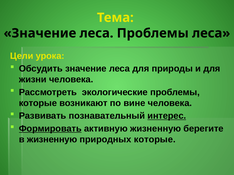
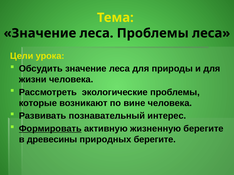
интерес underline: present -> none
в жизненную: жизненную -> древесины
природных которые: которые -> берегите
